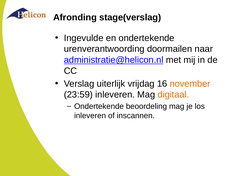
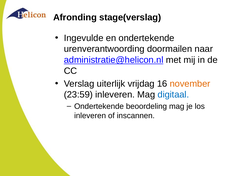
digitaal colour: orange -> blue
